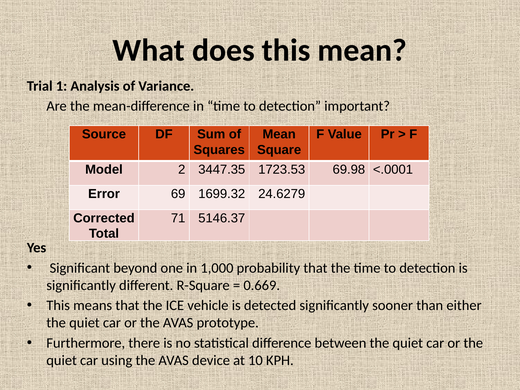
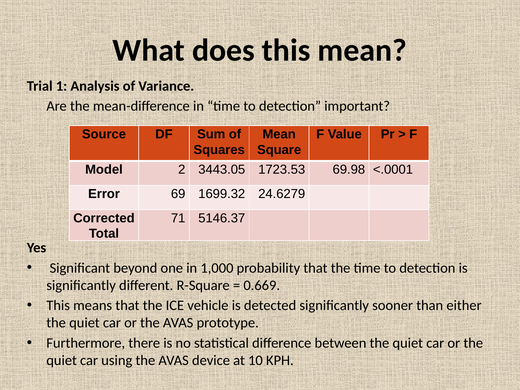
3447.35: 3447.35 -> 3443.05
